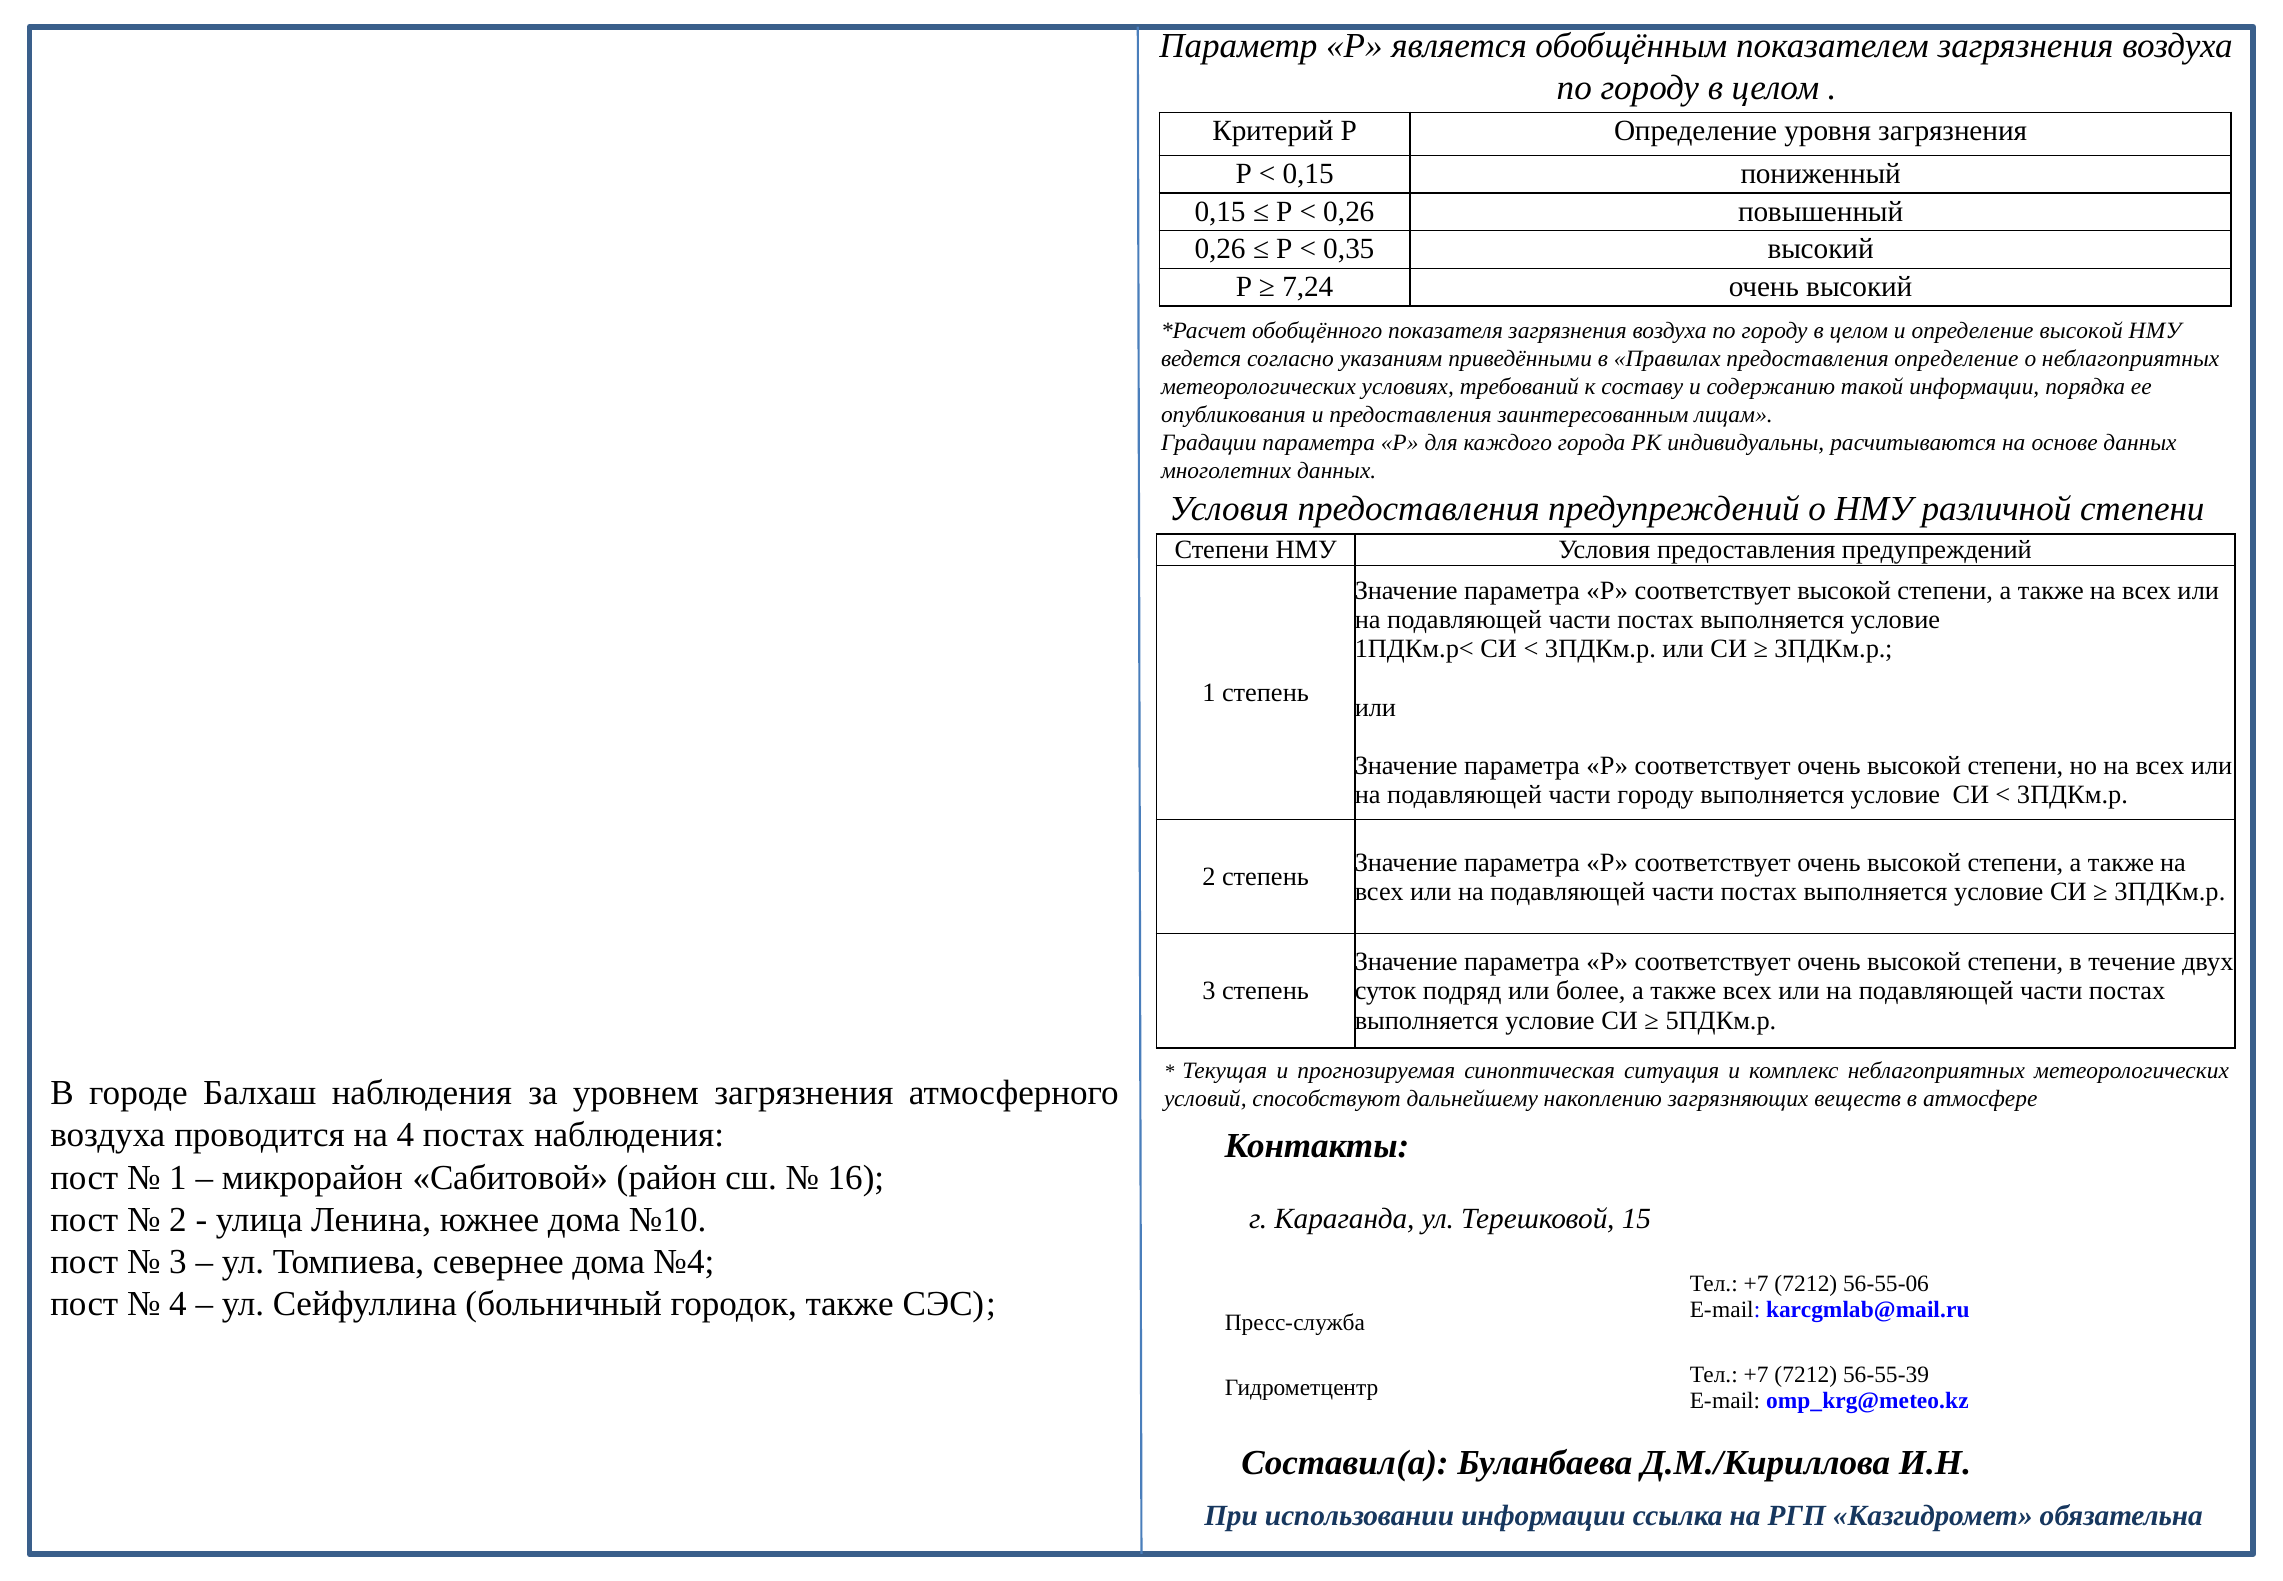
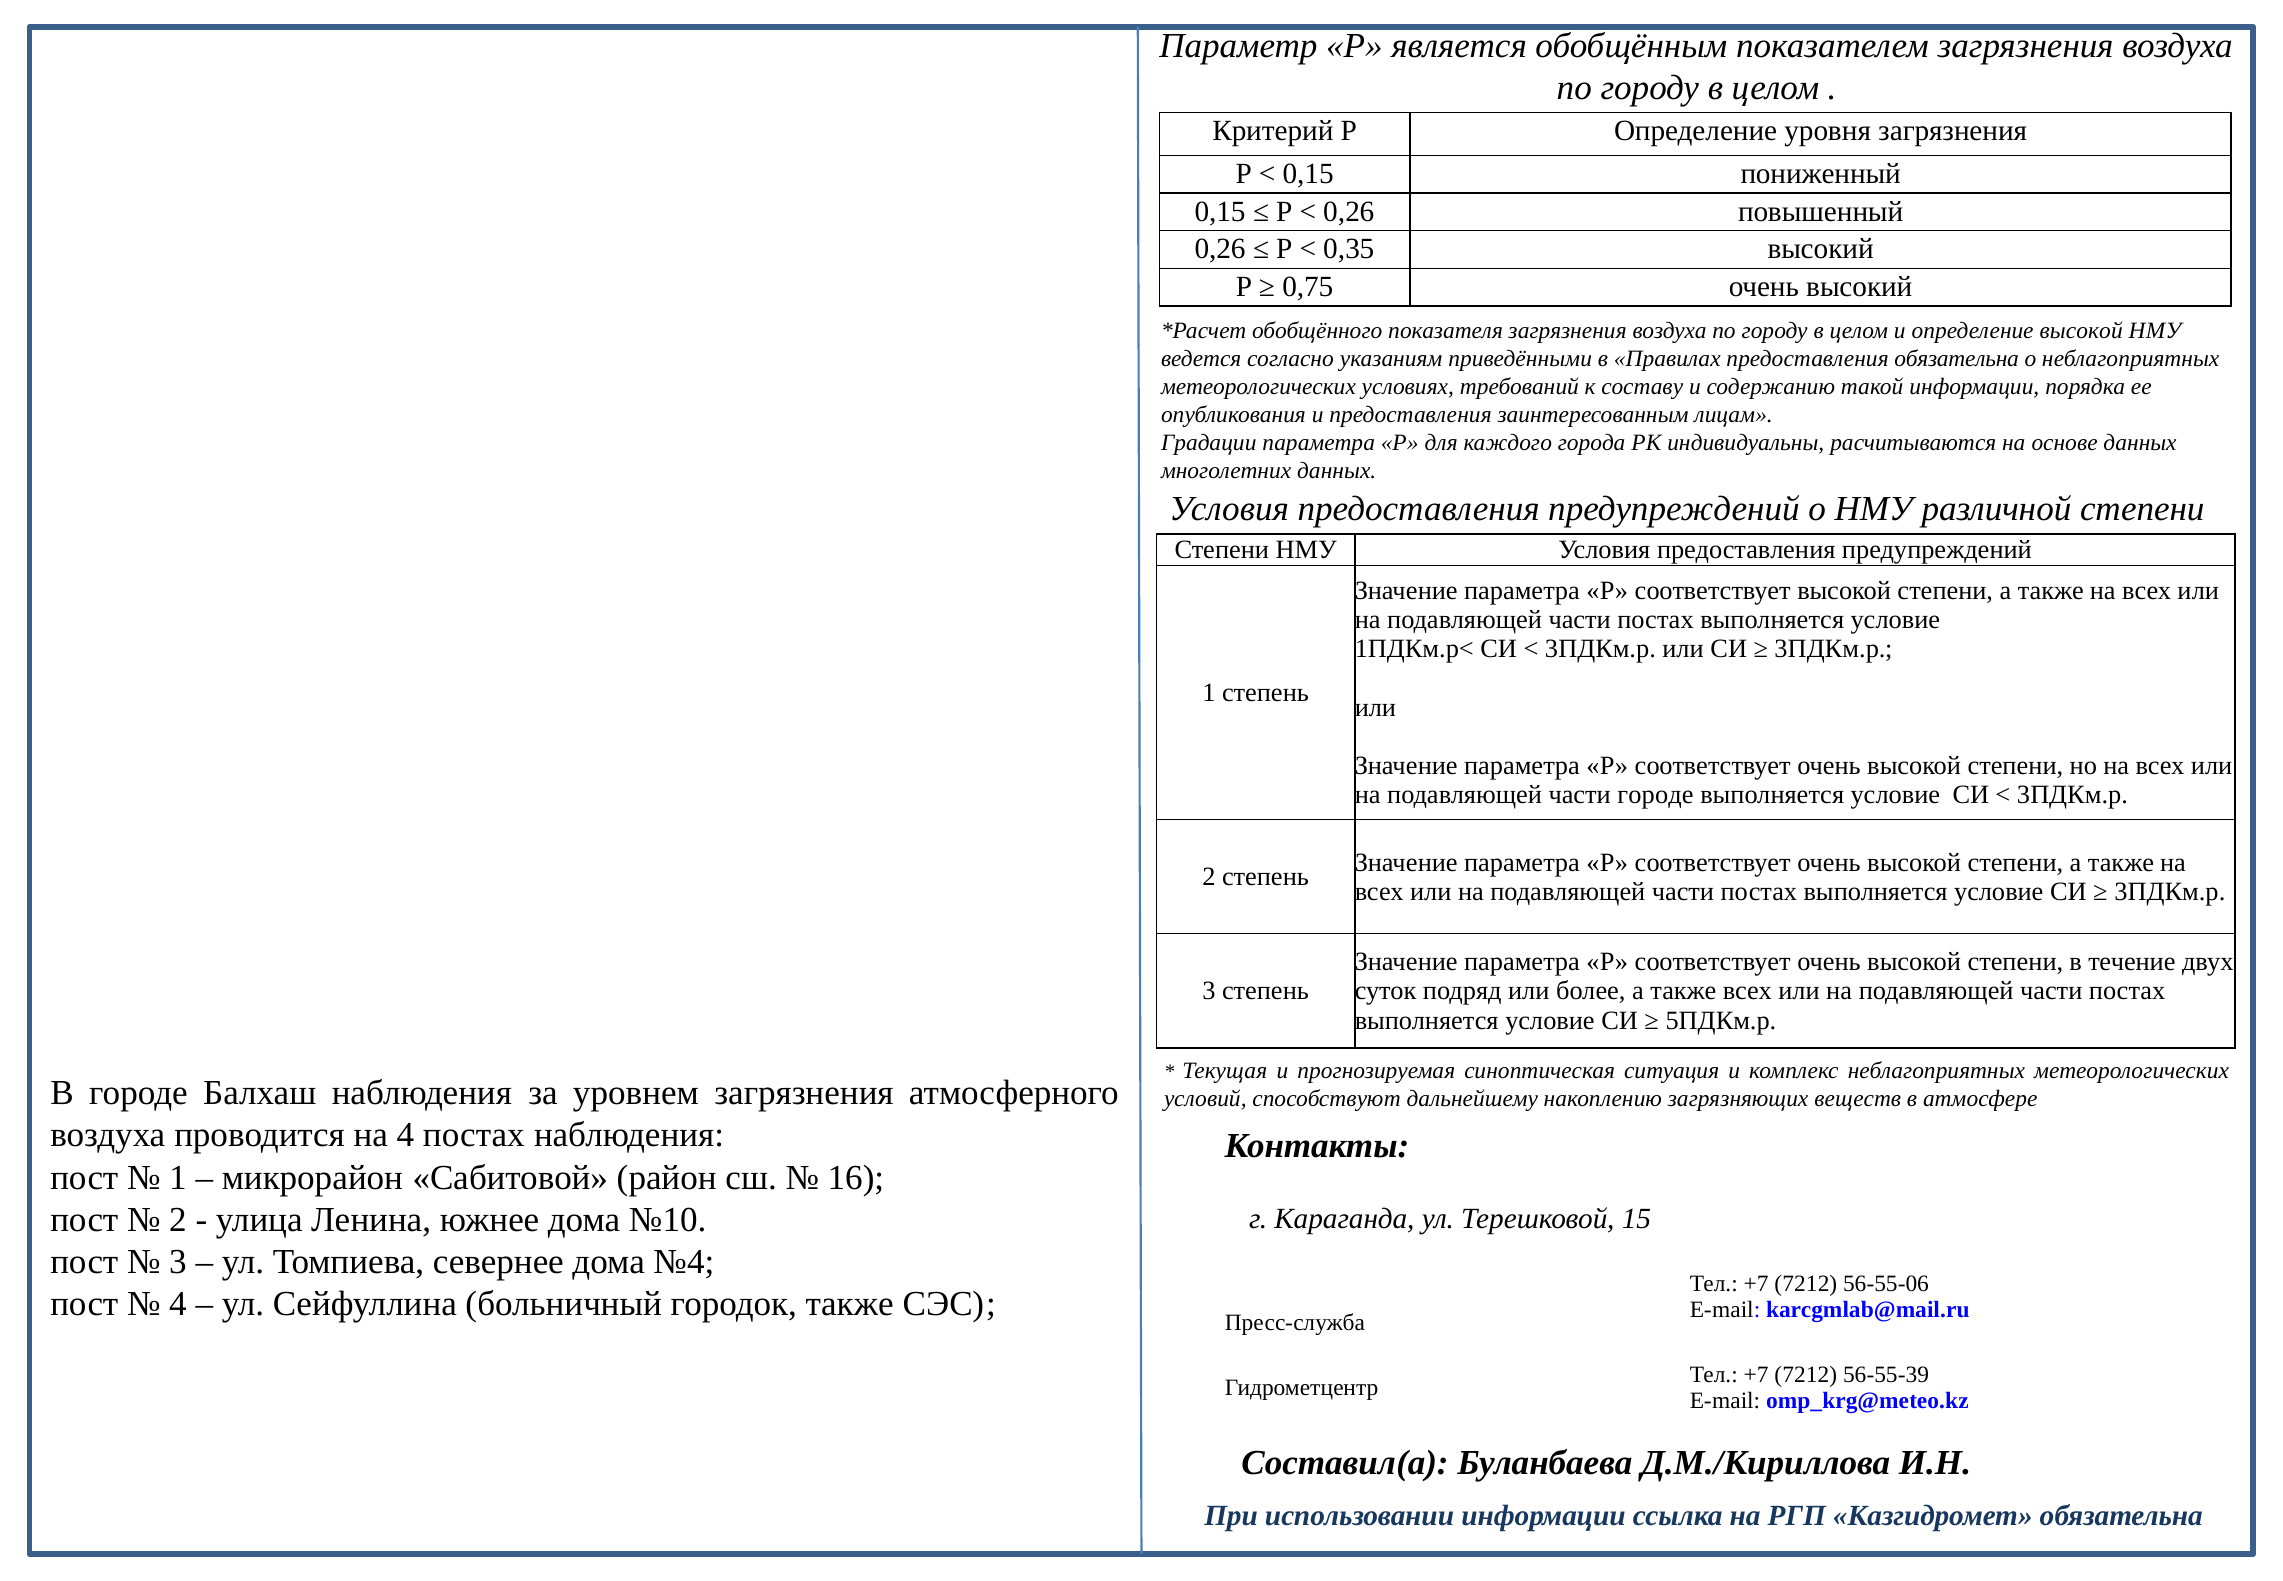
7,24: 7,24 -> 0,75
предоставления определение: определение -> обязательна
части городу: городу -> городе
